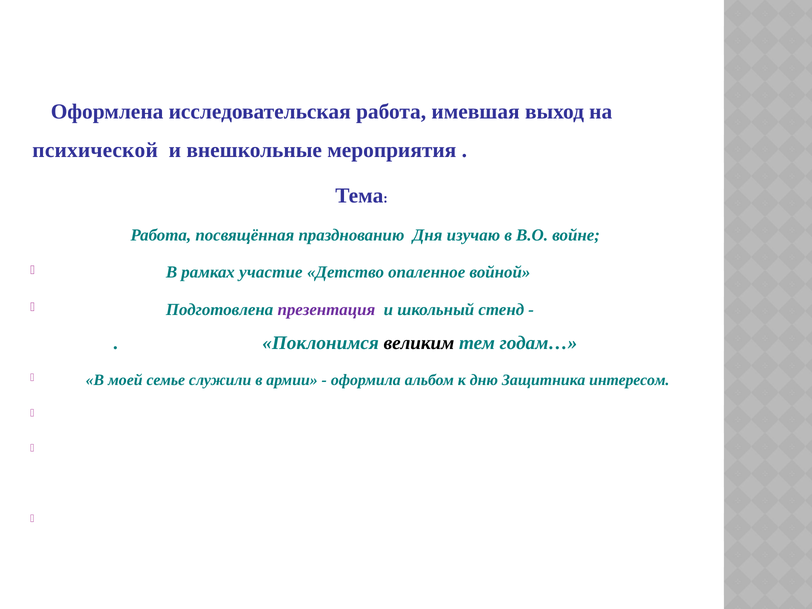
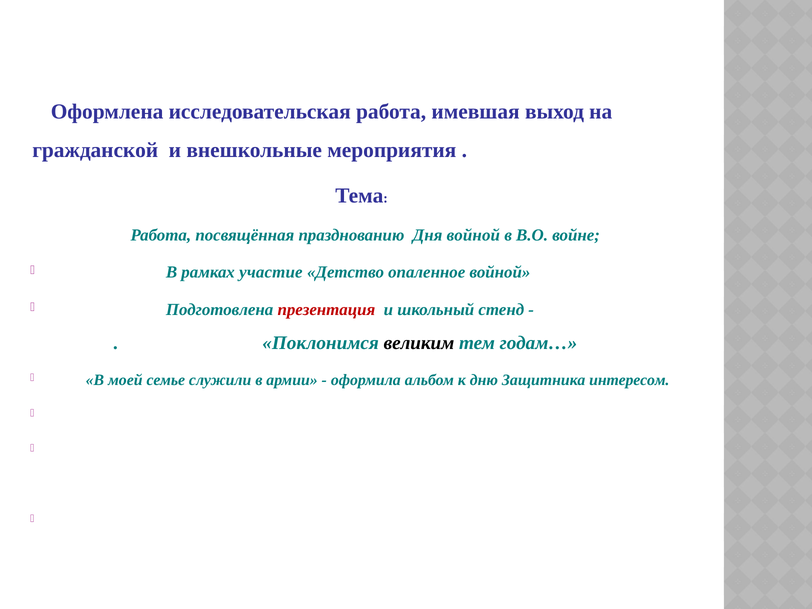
психической: психической -> гражданской
Дня изучаю: изучаю -> войной
презентация colour: purple -> red
